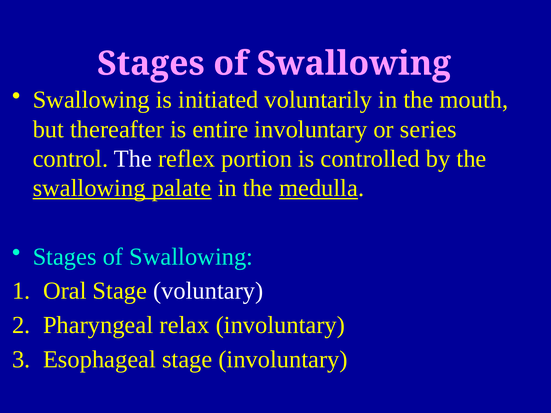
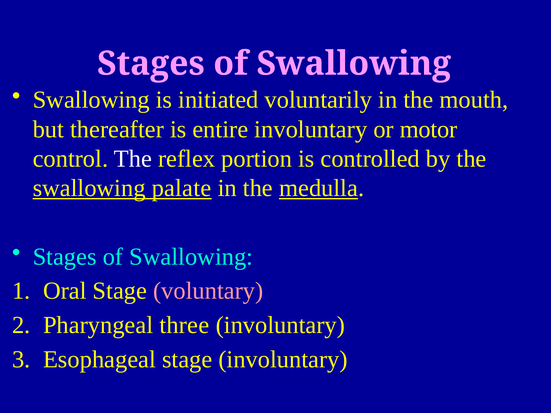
series: series -> motor
voluntary colour: white -> pink
relax: relax -> three
